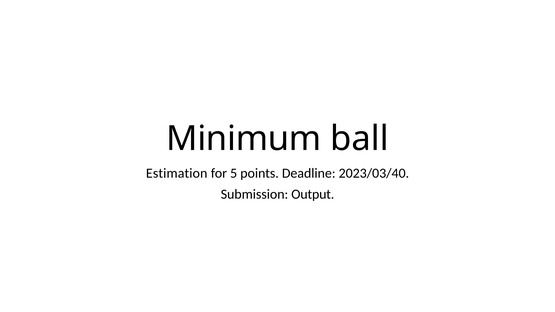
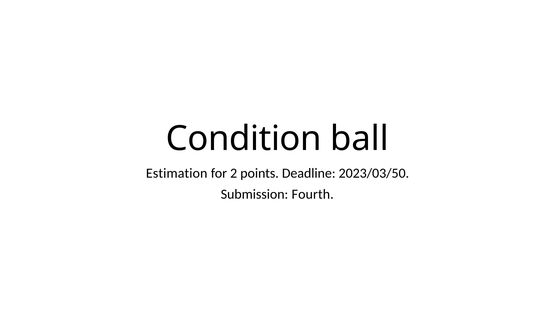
Minimum: Minimum -> Condition
5: 5 -> 2
2023/03/40: 2023/03/40 -> 2023/03/50
Output: Output -> Fourth
